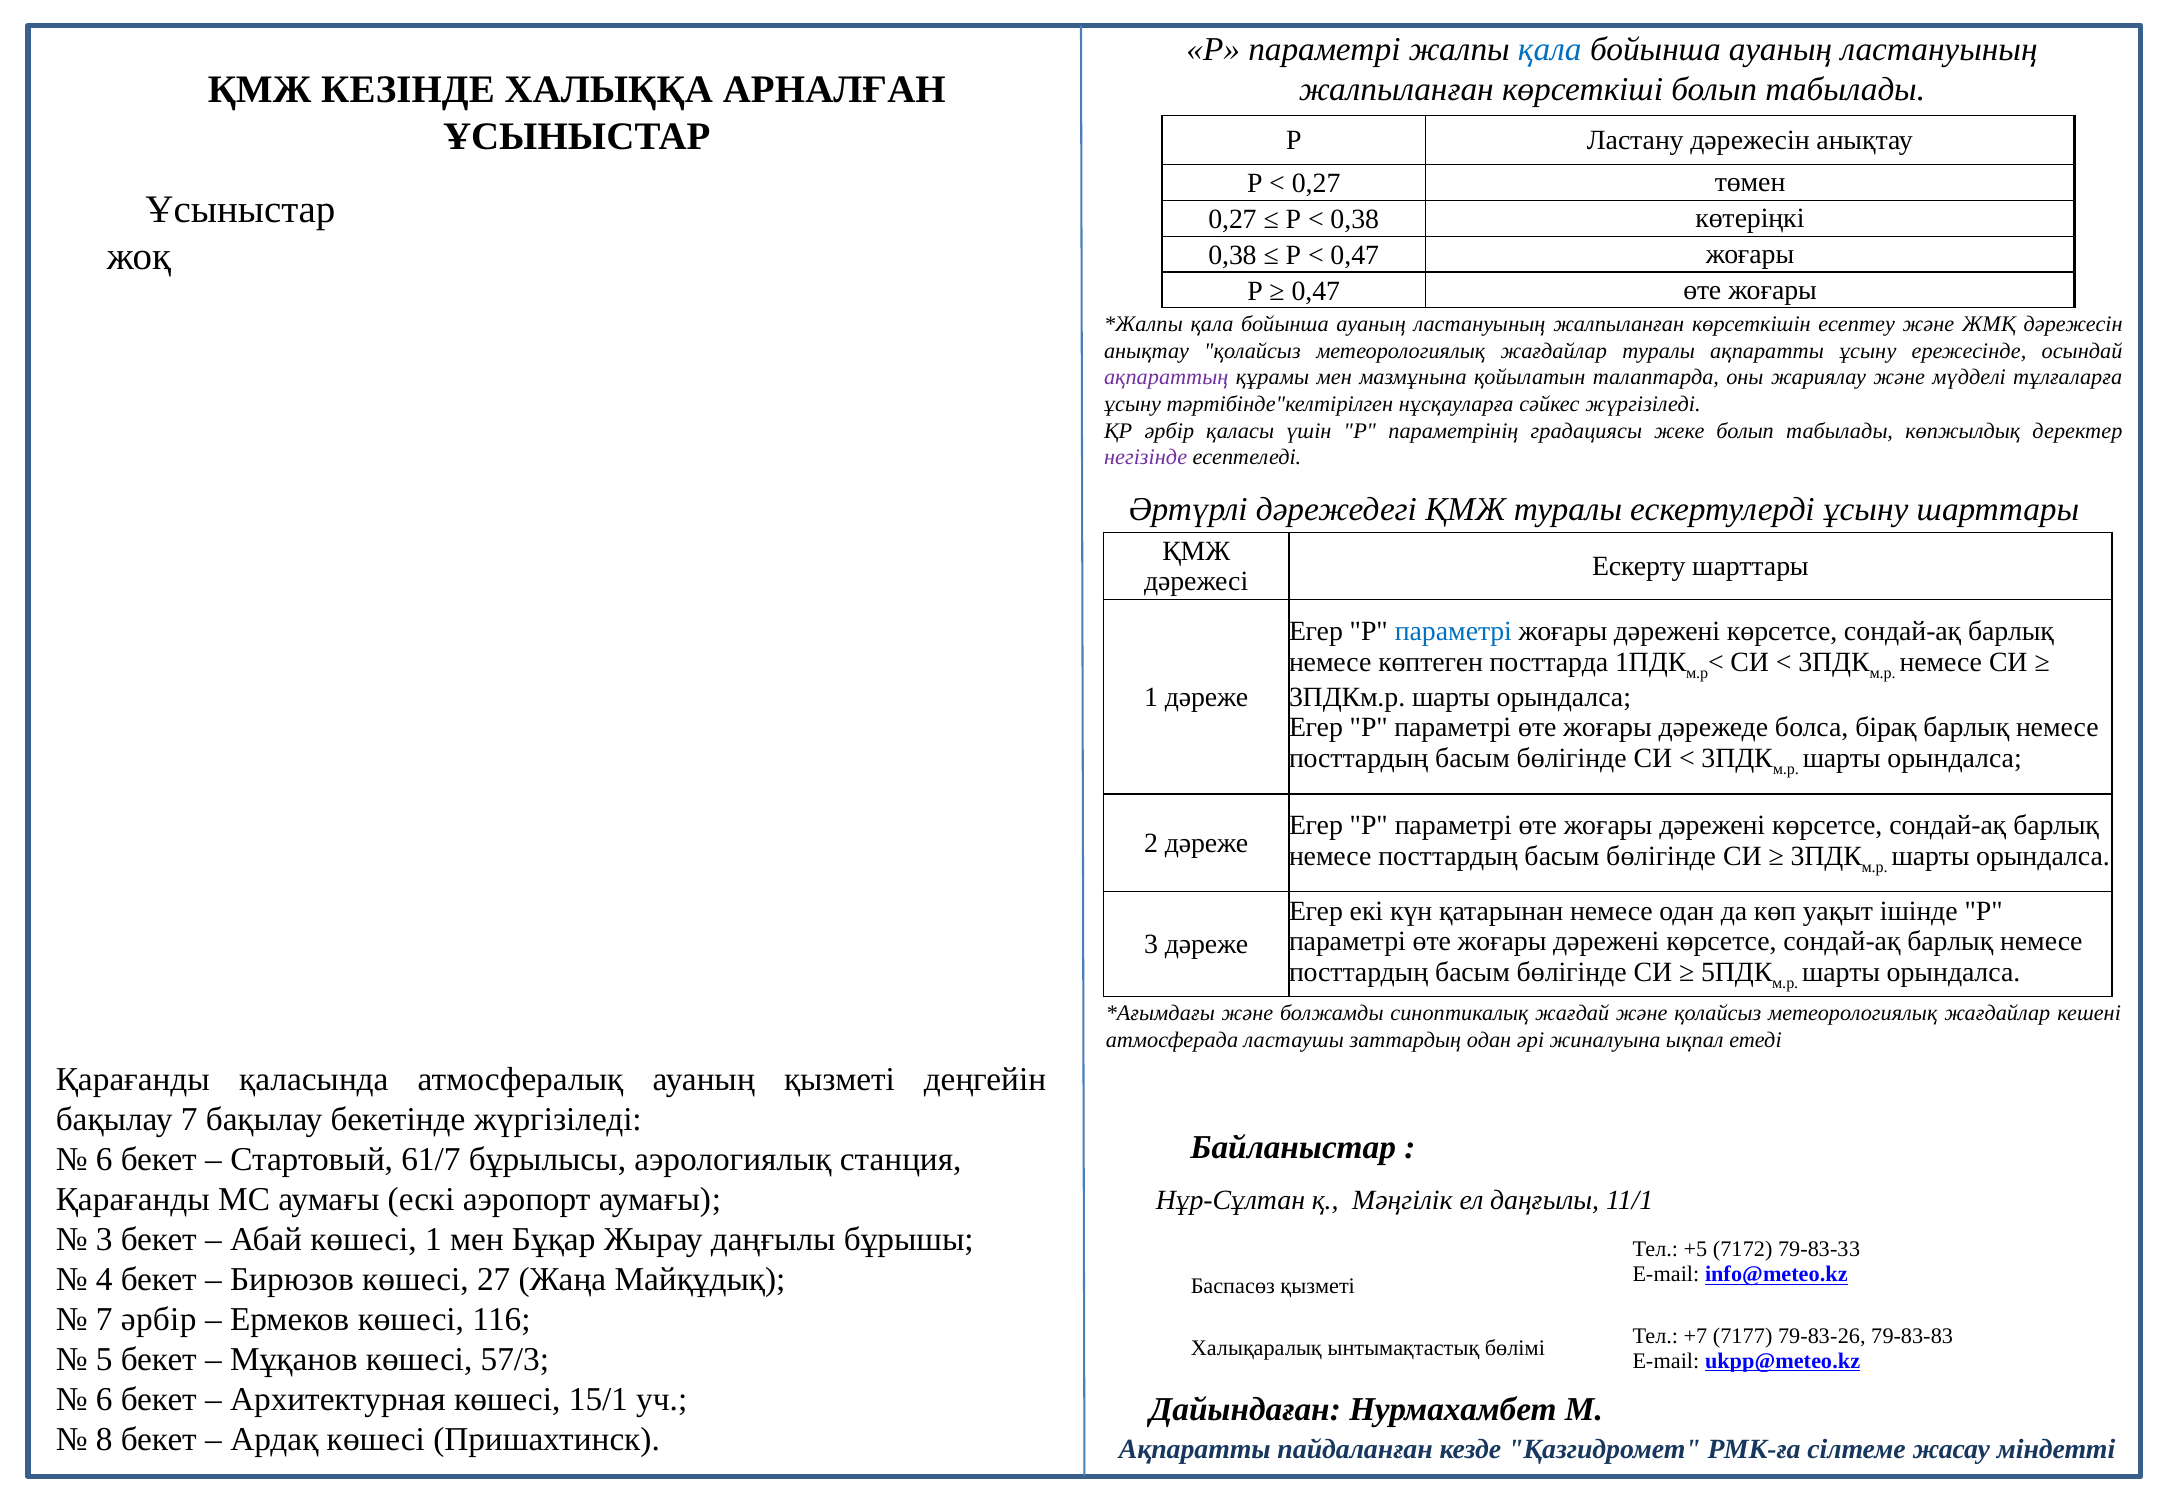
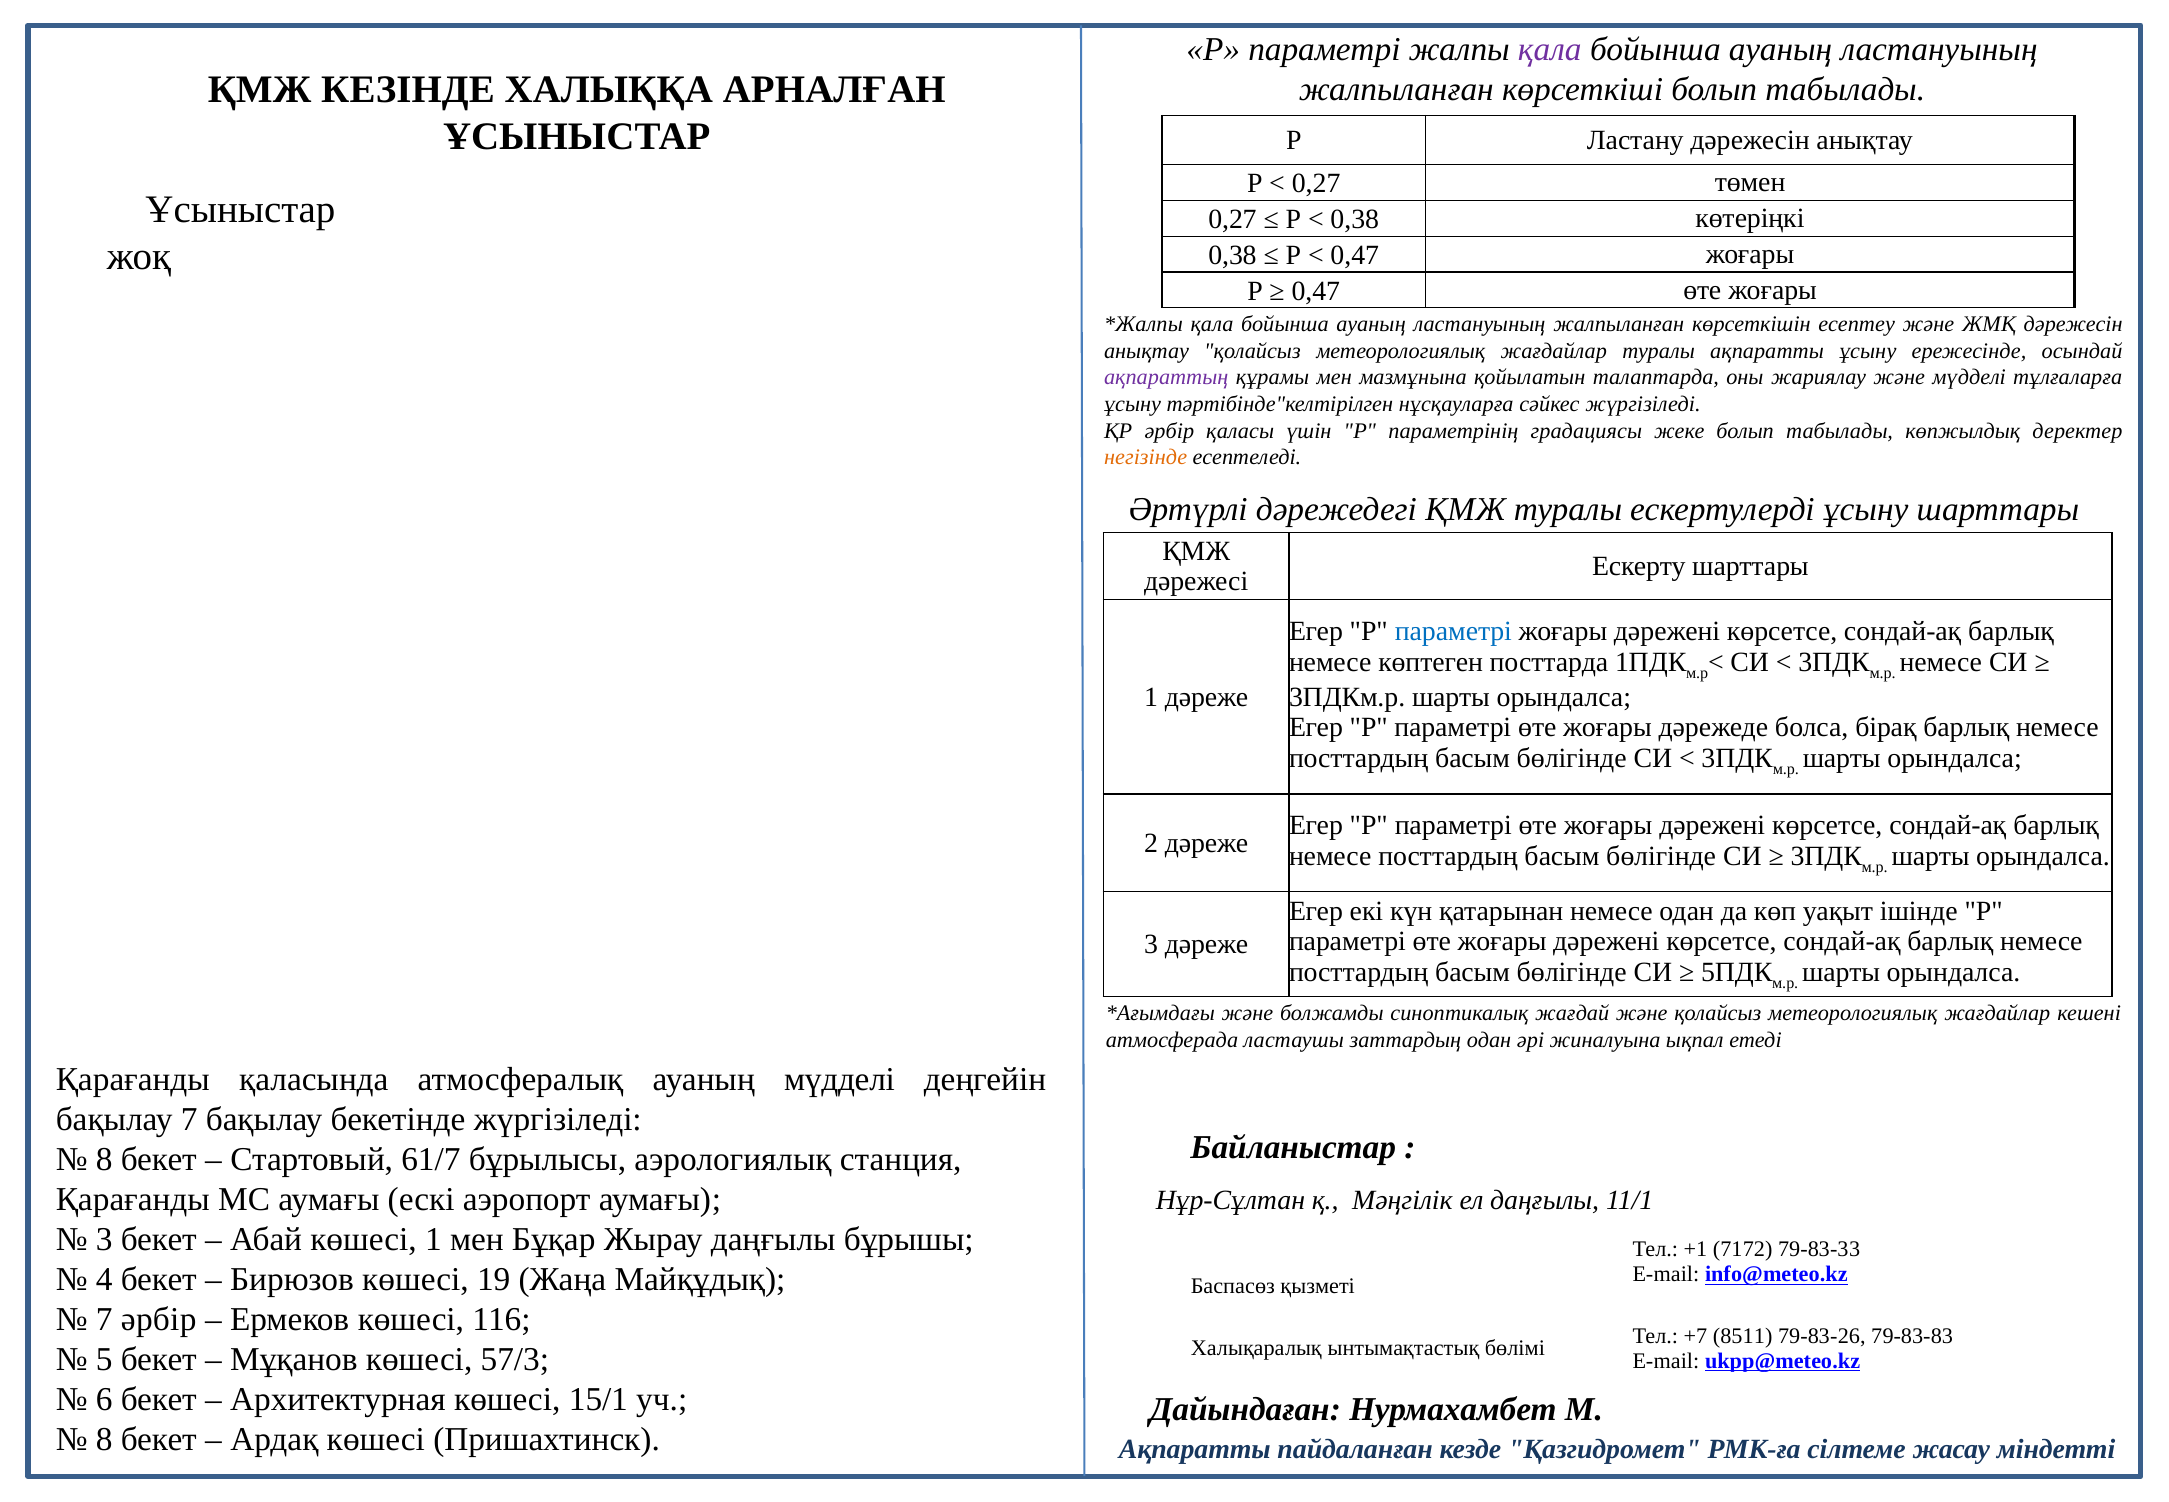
қала at (1550, 49) colour: blue -> purple
негізінде colour: purple -> orange
ауаның қызметі: қызметі -> мүдделі
6 at (104, 1159): 6 -> 8
+5: +5 -> +1
27: 27 -> 19
7177: 7177 -> 8511
